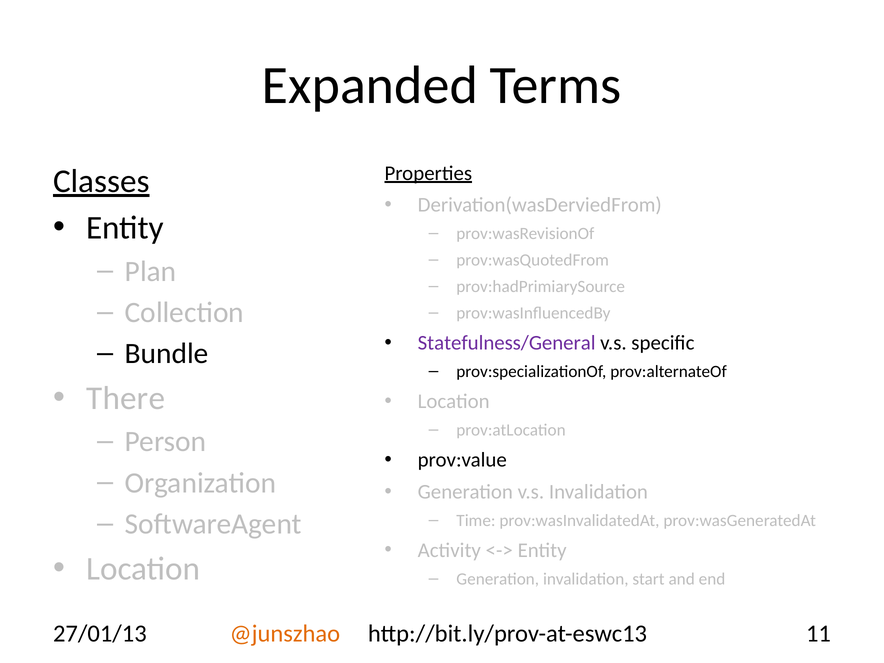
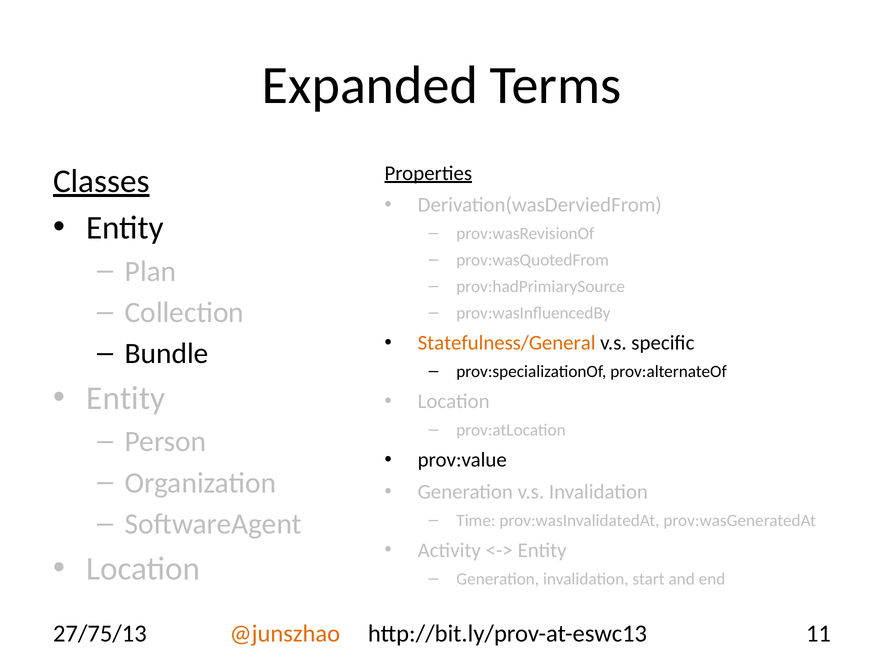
Statefulness/General colour: purple -> orange
There at (126, 398): There -> Entity
27/01/13: 27/01/13 -> 27/75/13
